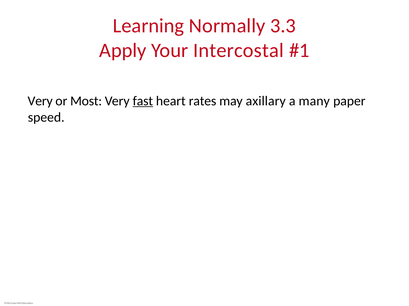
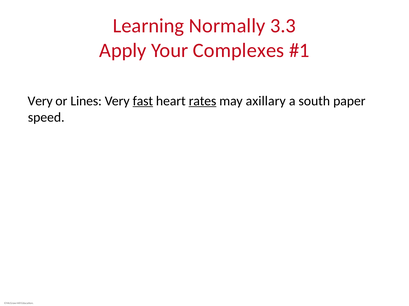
Intercostal: Intercostal -> Complexes
Most: Most -> Lines
rates underline: none -> present
many: many -> south
